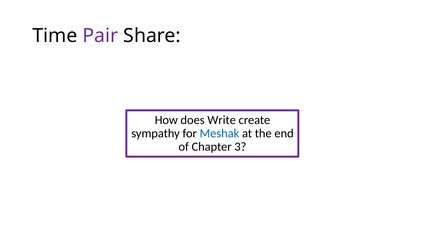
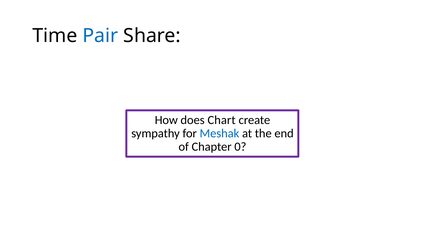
Pair colour: purple -> blue
Write: Write -> Chart
3: 3 -> 0
